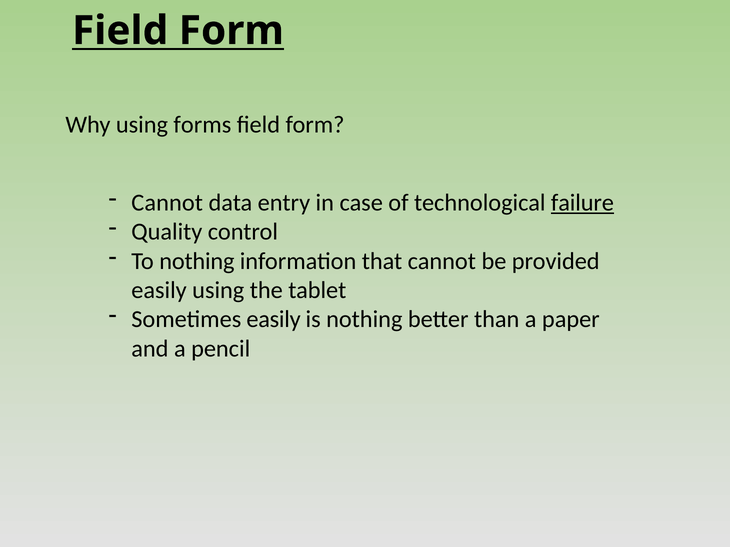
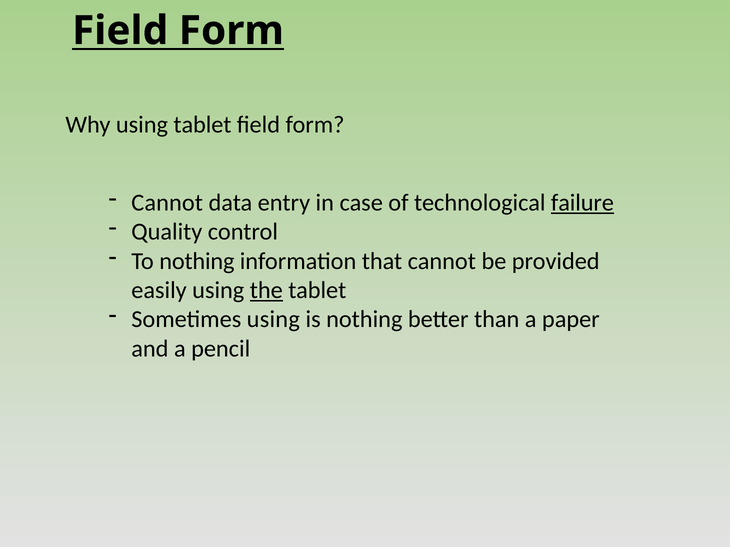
using forms: forms -> tablet
the underline: none -> present
Sometimes easily: easily -> using
